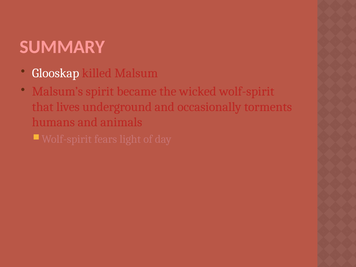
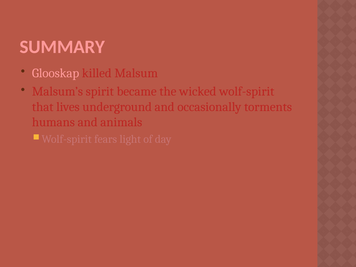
Glooskap colour: white -> pink
